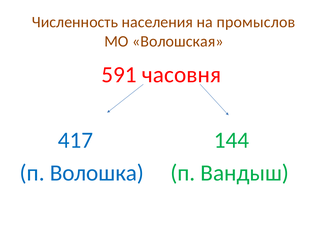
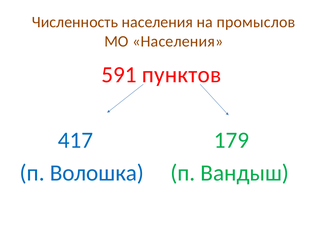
МО Волошская: Волошская -> Населения
часовня: часовня -> пунктов
144: 144 -> 179
